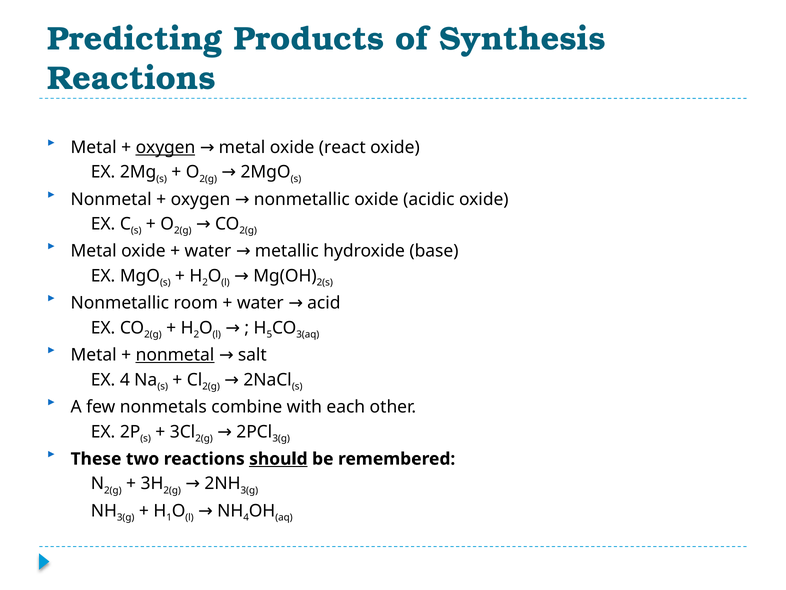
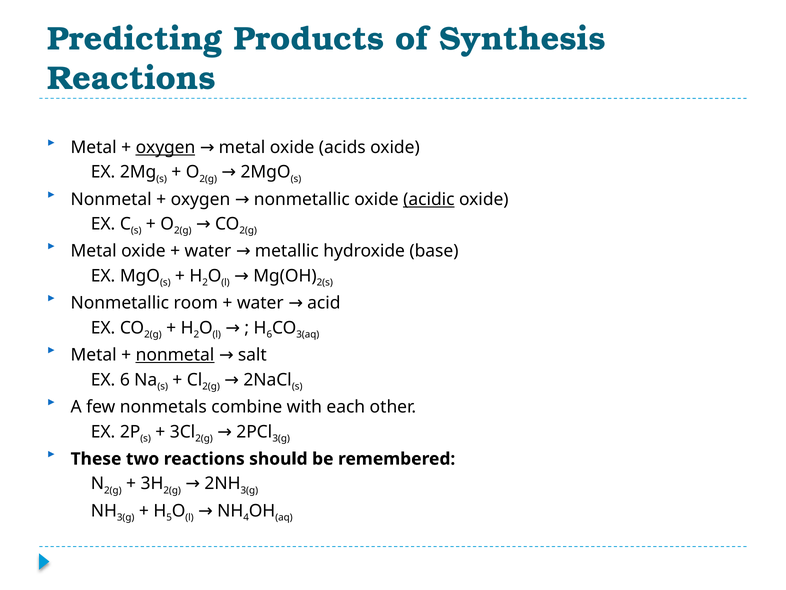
react: react -> acids
acidic underline: none -> present
5 at (269, 334): 5 -> 6
EX 4: 4 -> 6
should underline: present -> none
1: 1 -> 5
